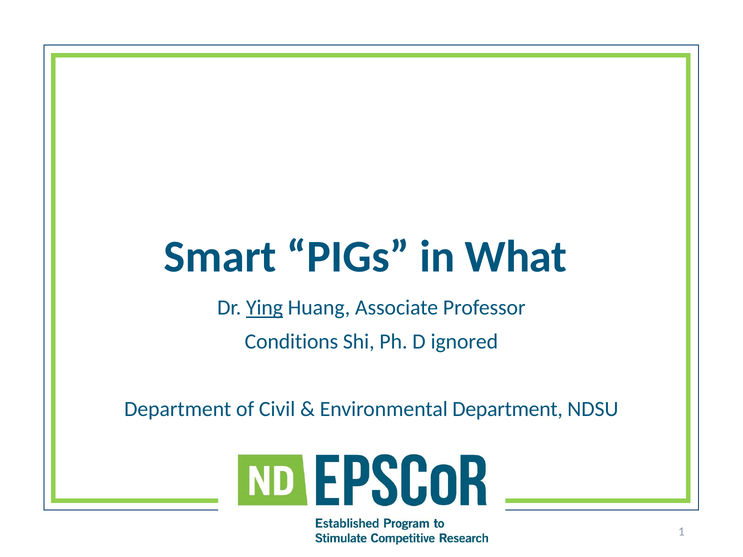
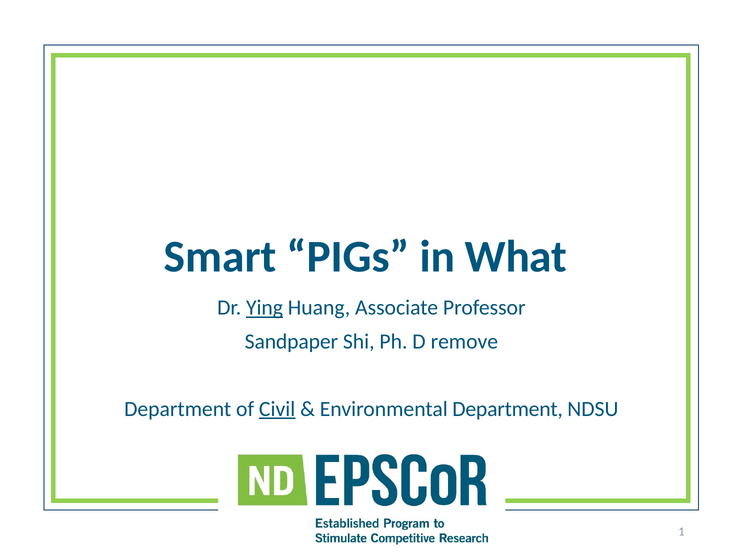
Conditions: Conditions -> Sandpaper
ignored: ignored -> remove
Civil underline: none -> present
